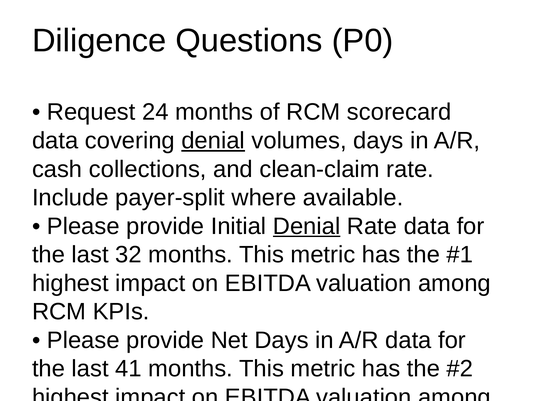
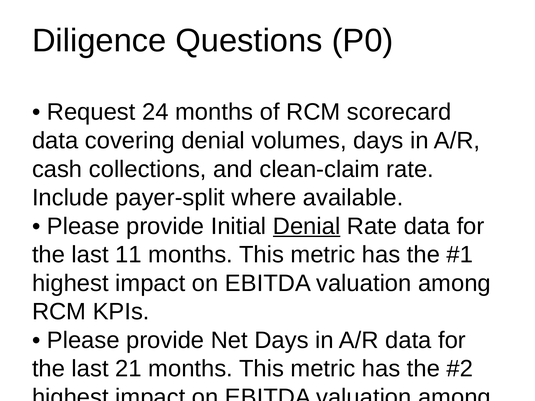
denial at (213, 141) underline: present -> none
32: 32 -> 11
41: 41 -> 21
